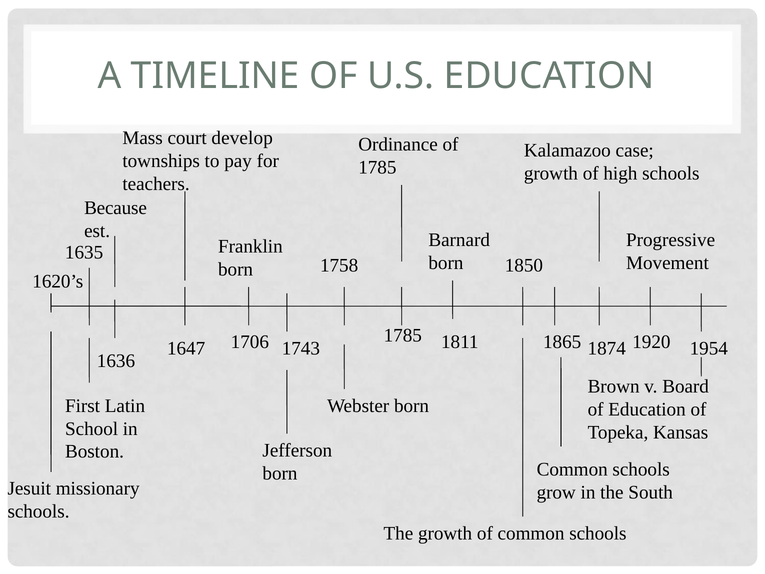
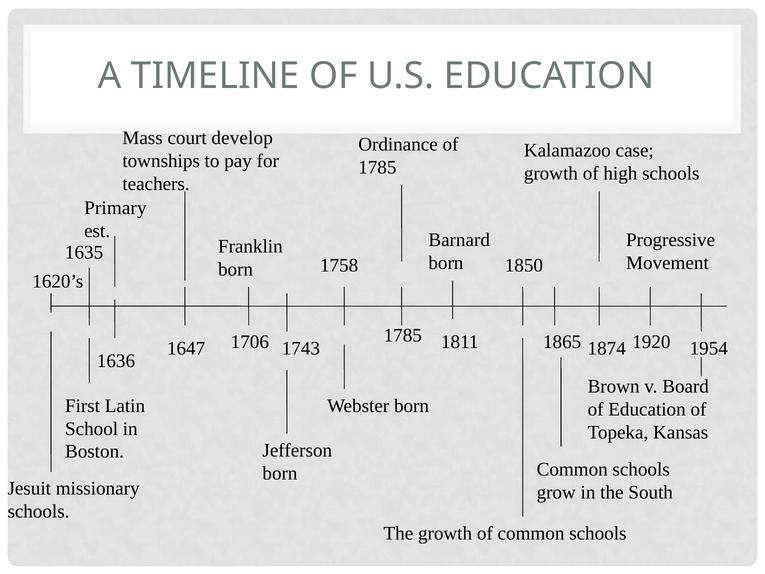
Because: Because -> Primary
